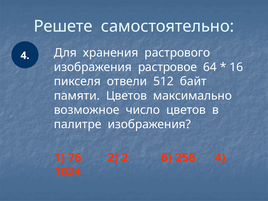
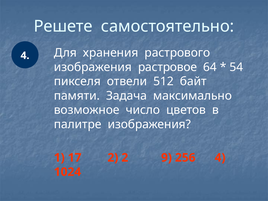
16: 16 -> 54
памяти Цветов: Цветов -> Задача
76: 76 -> 17
6: 6 -> 9
